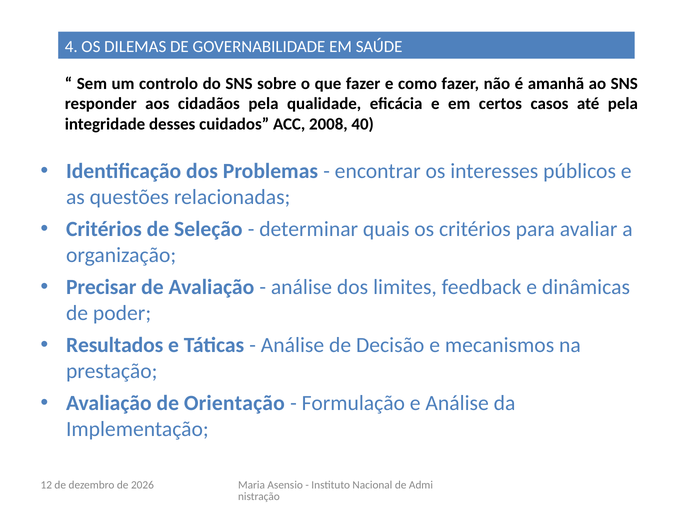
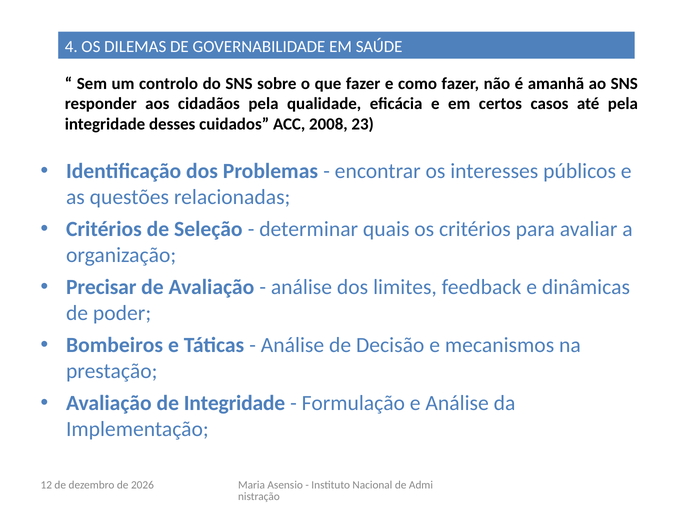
40: 40 -> 23
Resultados: Resultados -> Bombeiros
de Orientação: Orientação -> Integridade
